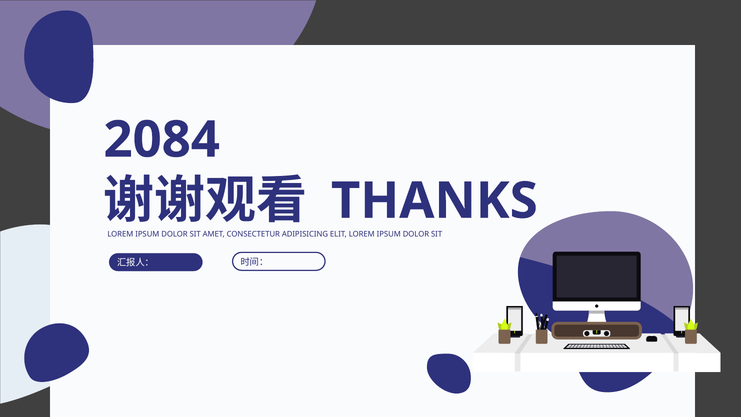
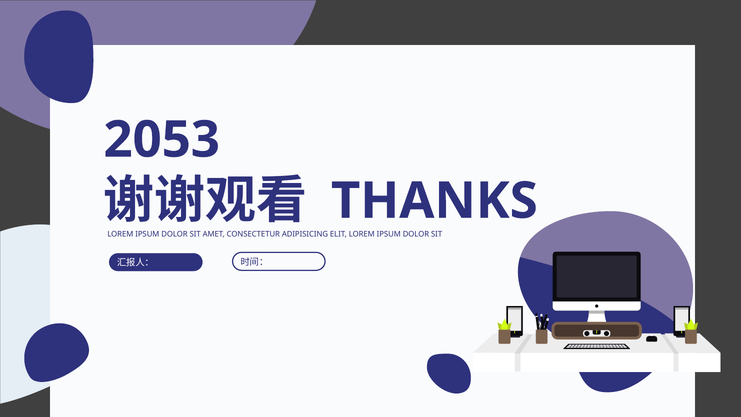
2084: 2084 -> 2053
